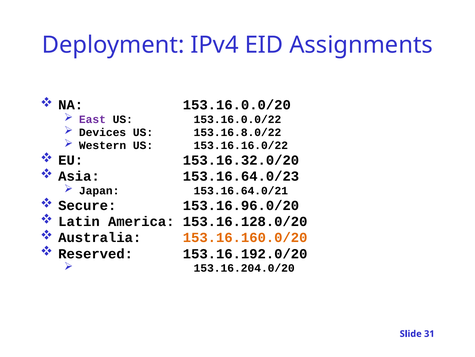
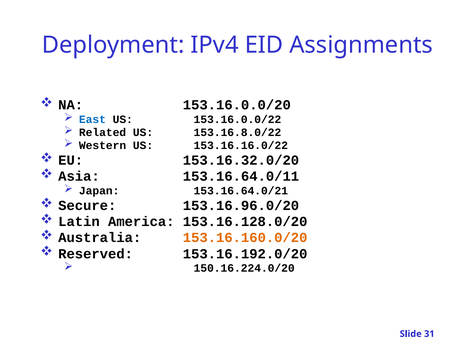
East colour: purple -> blue
Devices: Devices -> Related
153.16.64.0/23: 153.16.64.0/23 -> 153.16.64.0/11
153.16.204.0/20: 153.16.204.0/20 -> 150.16.224.0/20
